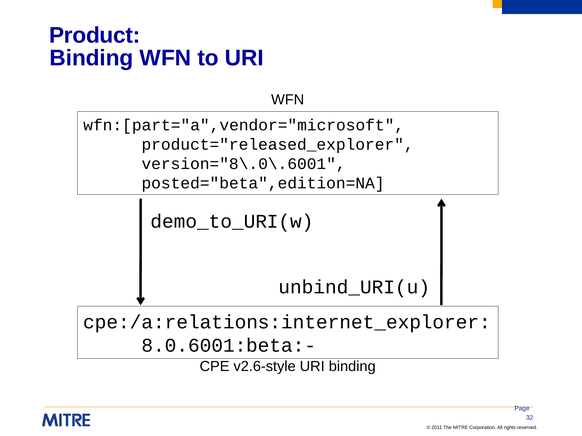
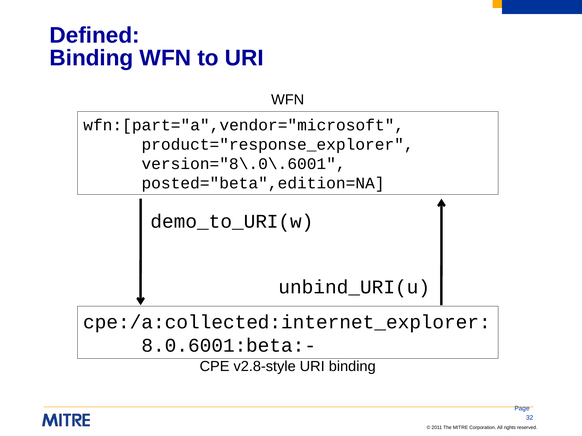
Product: Product -> Defined
product="released_explorer: product="released_explorer -> product="response_explorer
cpe:/a:relations:internet_explorer: cpe:/a:relations:internet_explorer -> cpe:/a:collected:internet_explorer
v2.6-style: v2.6-style -> v2.8-style
